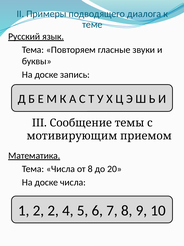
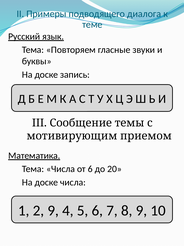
от 8: 8 -> 6
2 2: 2 -> 9
